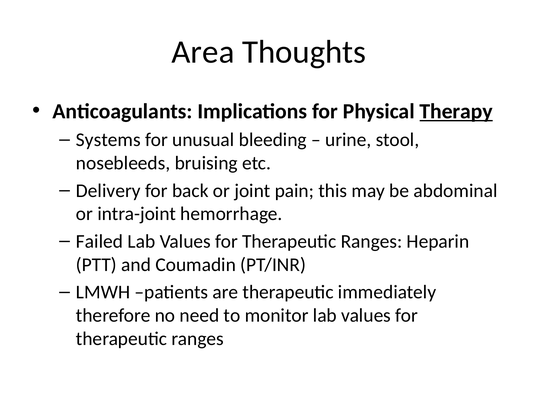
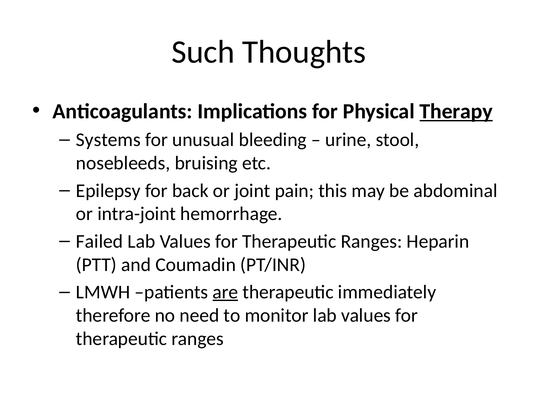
Area: Area -> Such
Delivery: Delivery -> Epilepsy
are underline: none -> present
